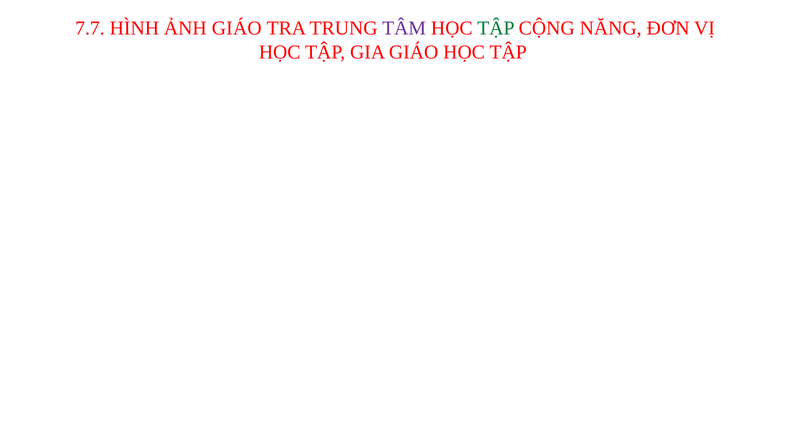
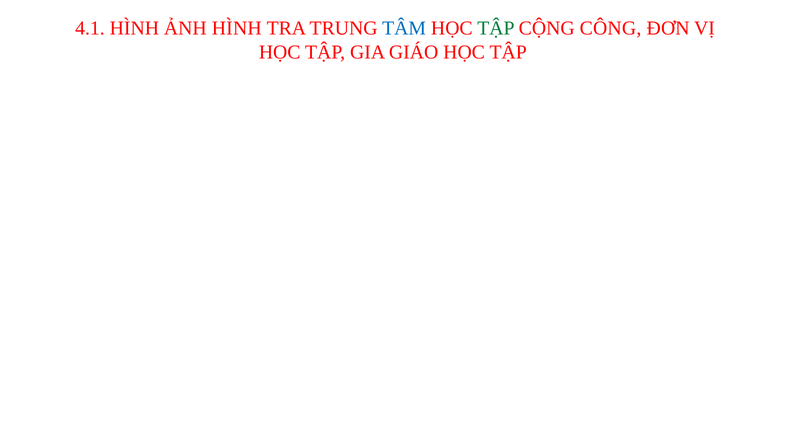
7.7: 7.7 -> 4.1
ẢNH GIÁO: GIÁO -> HÌNH
TÂM colour: purple -> blue
NĂNG: NĂNG -> CÔNG
